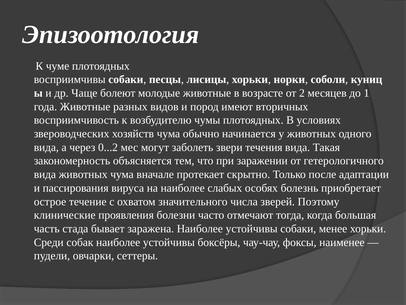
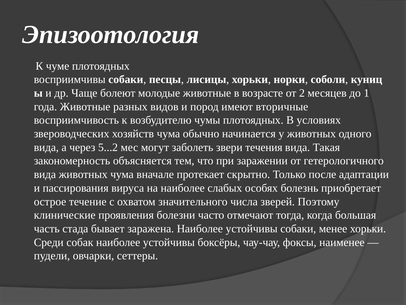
вторичных: вторичных -> вторичные
0...2: 0...2 -> 5...2
